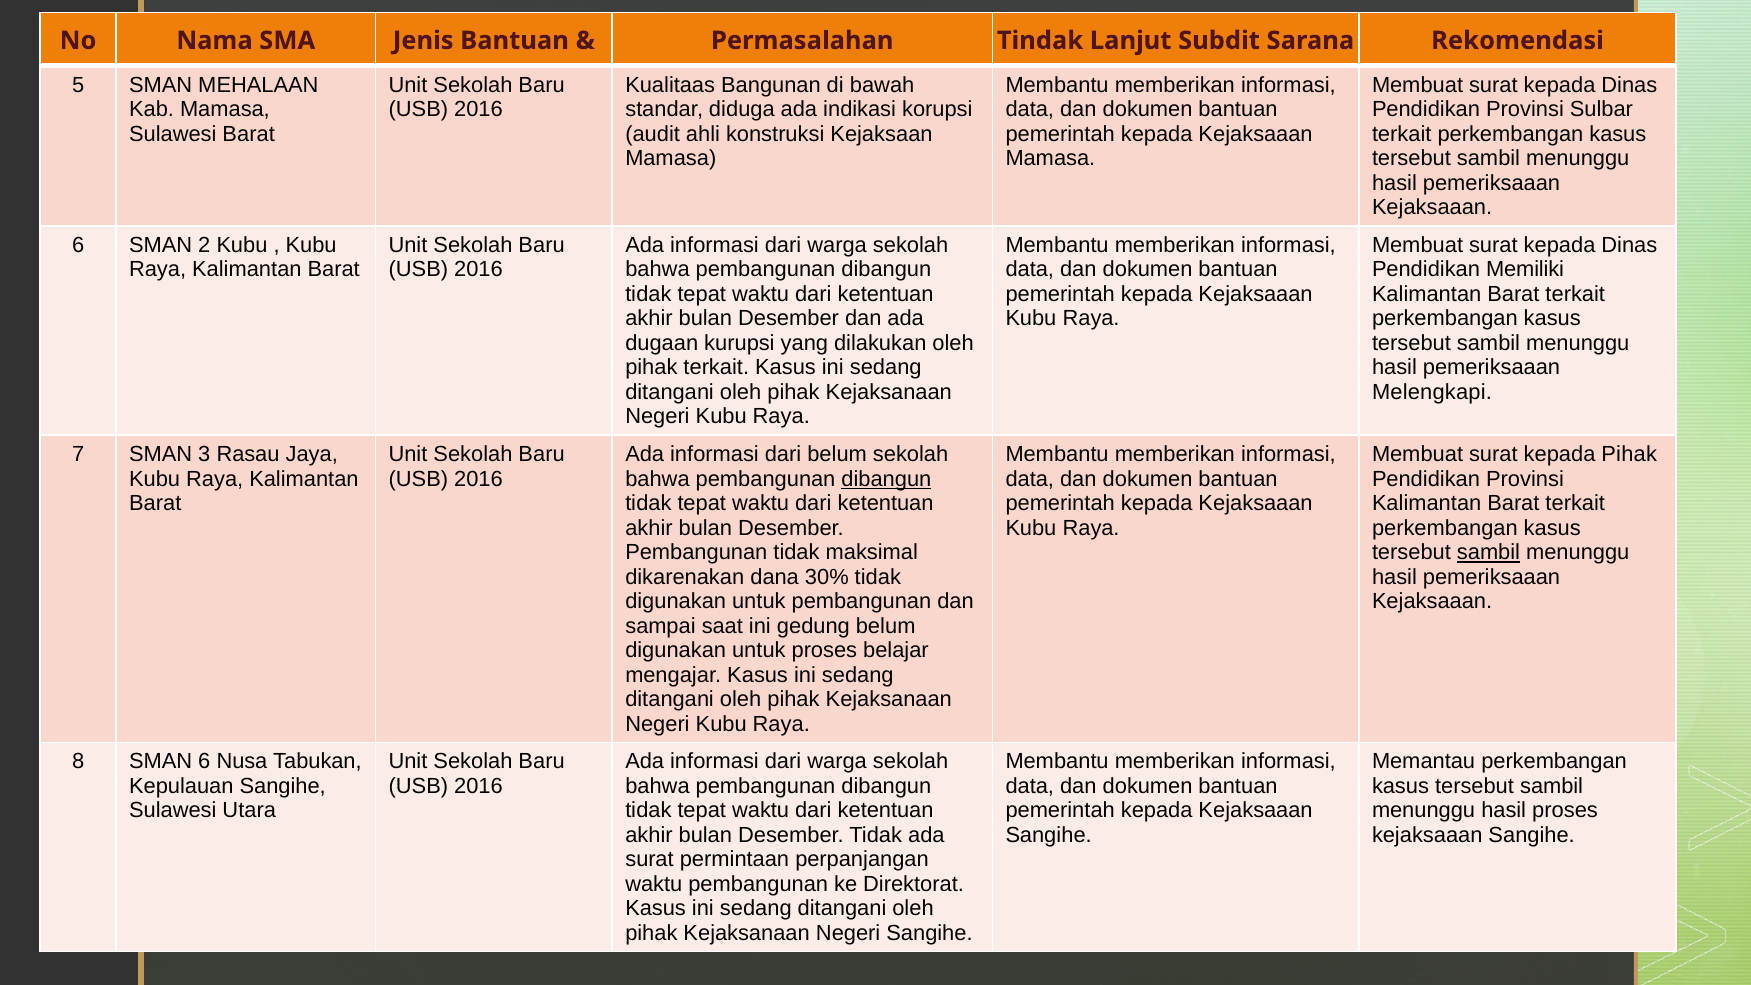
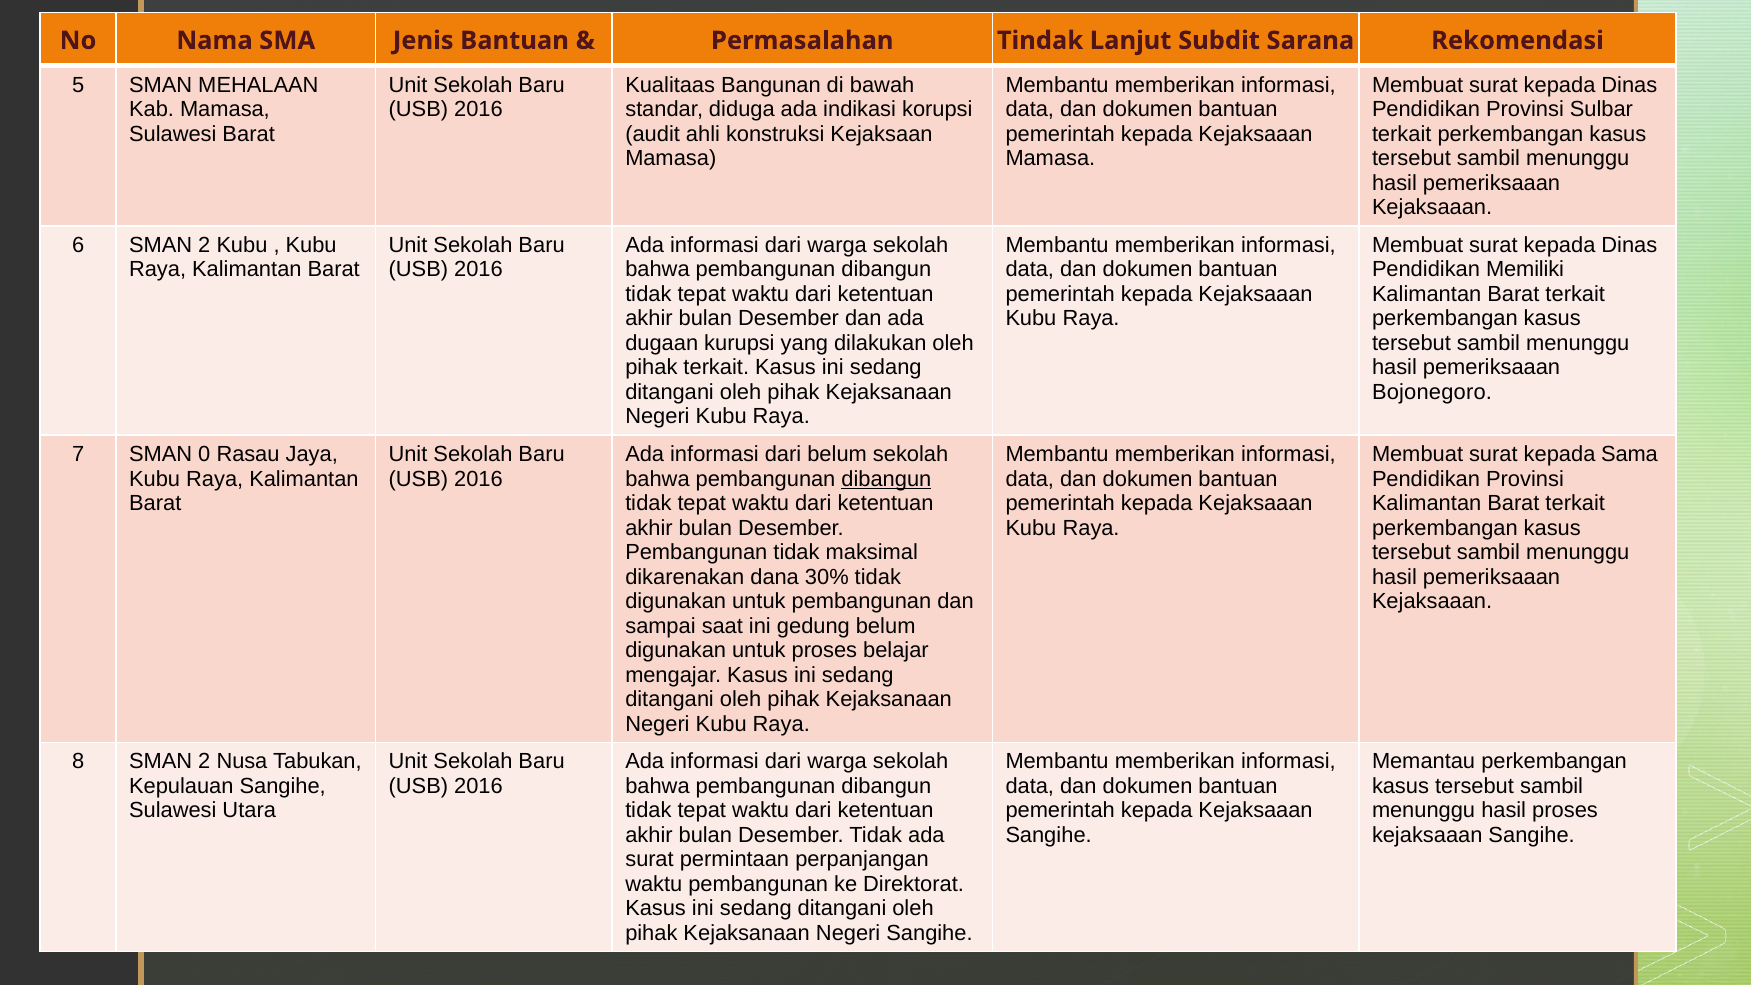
Melengkapi: Melengkapi -> Bojonegoro
3: 3 -> 0
kepada Pihak: Pihak -> Sama
sambil at (1489, 552) underline: present -> none
8 SMAN 6: 6 -> 2
